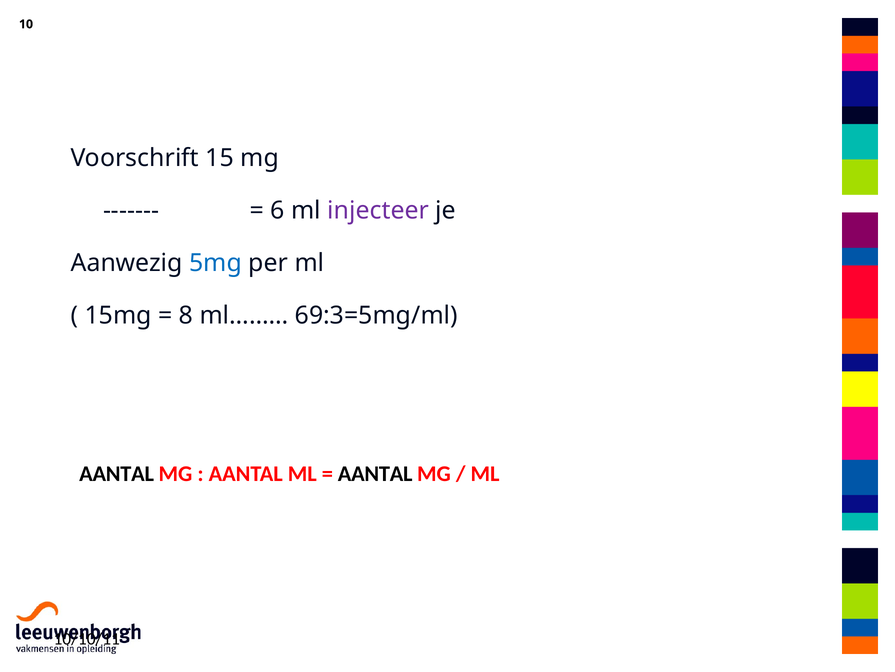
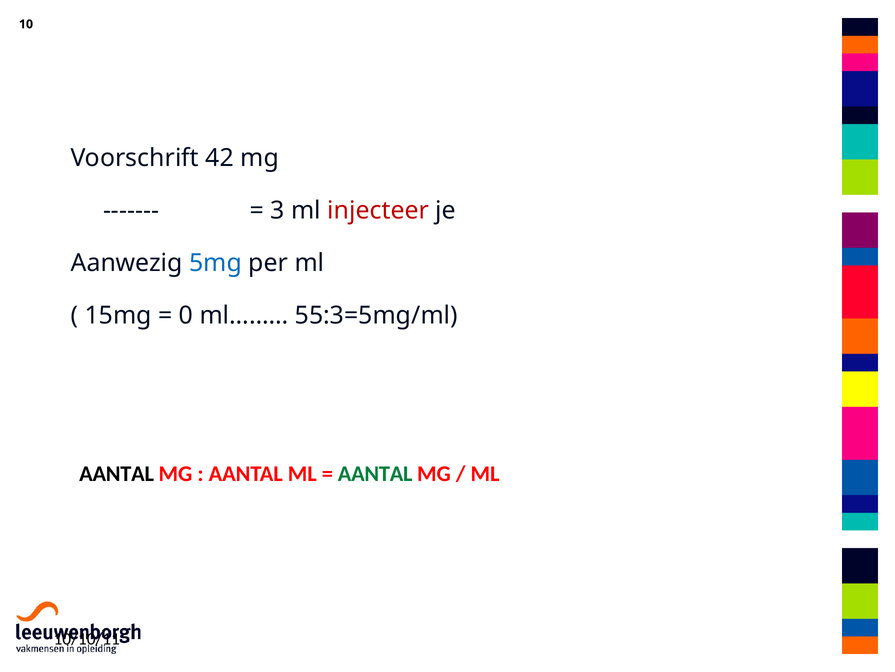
15: 15 -> 42
6: 6 -> 3
injecteer colour: purple -> red
8: 8 -> 0
69:3=5mg/ml: 69:3=5mg/ml -> 55:3=5mg/ml
AANTAL at (375, 473) colour: black -> green
